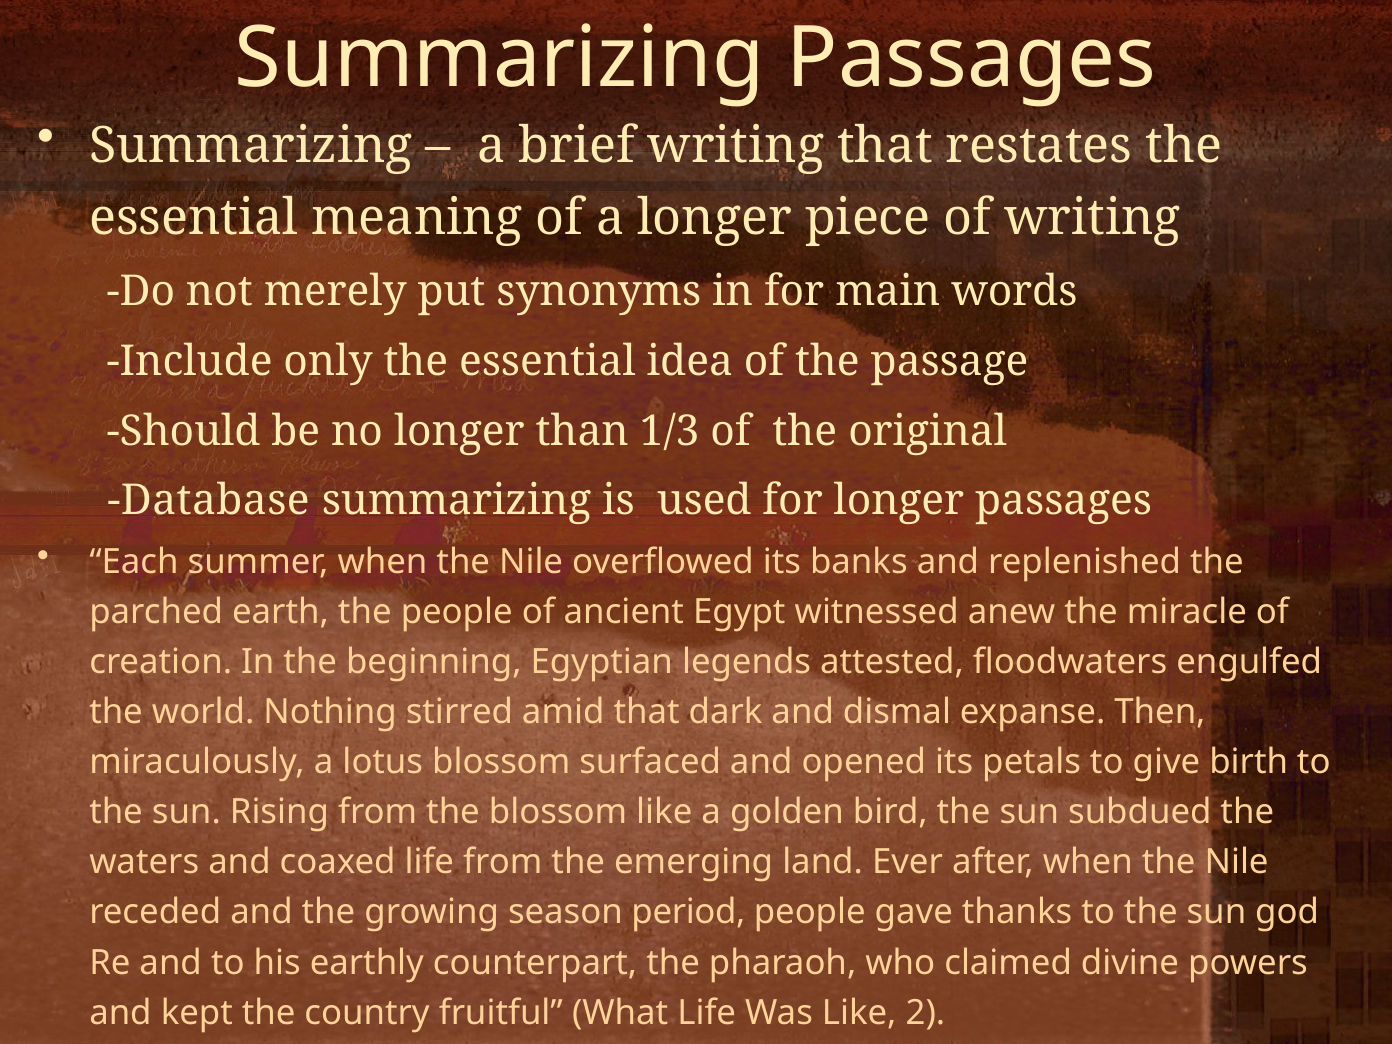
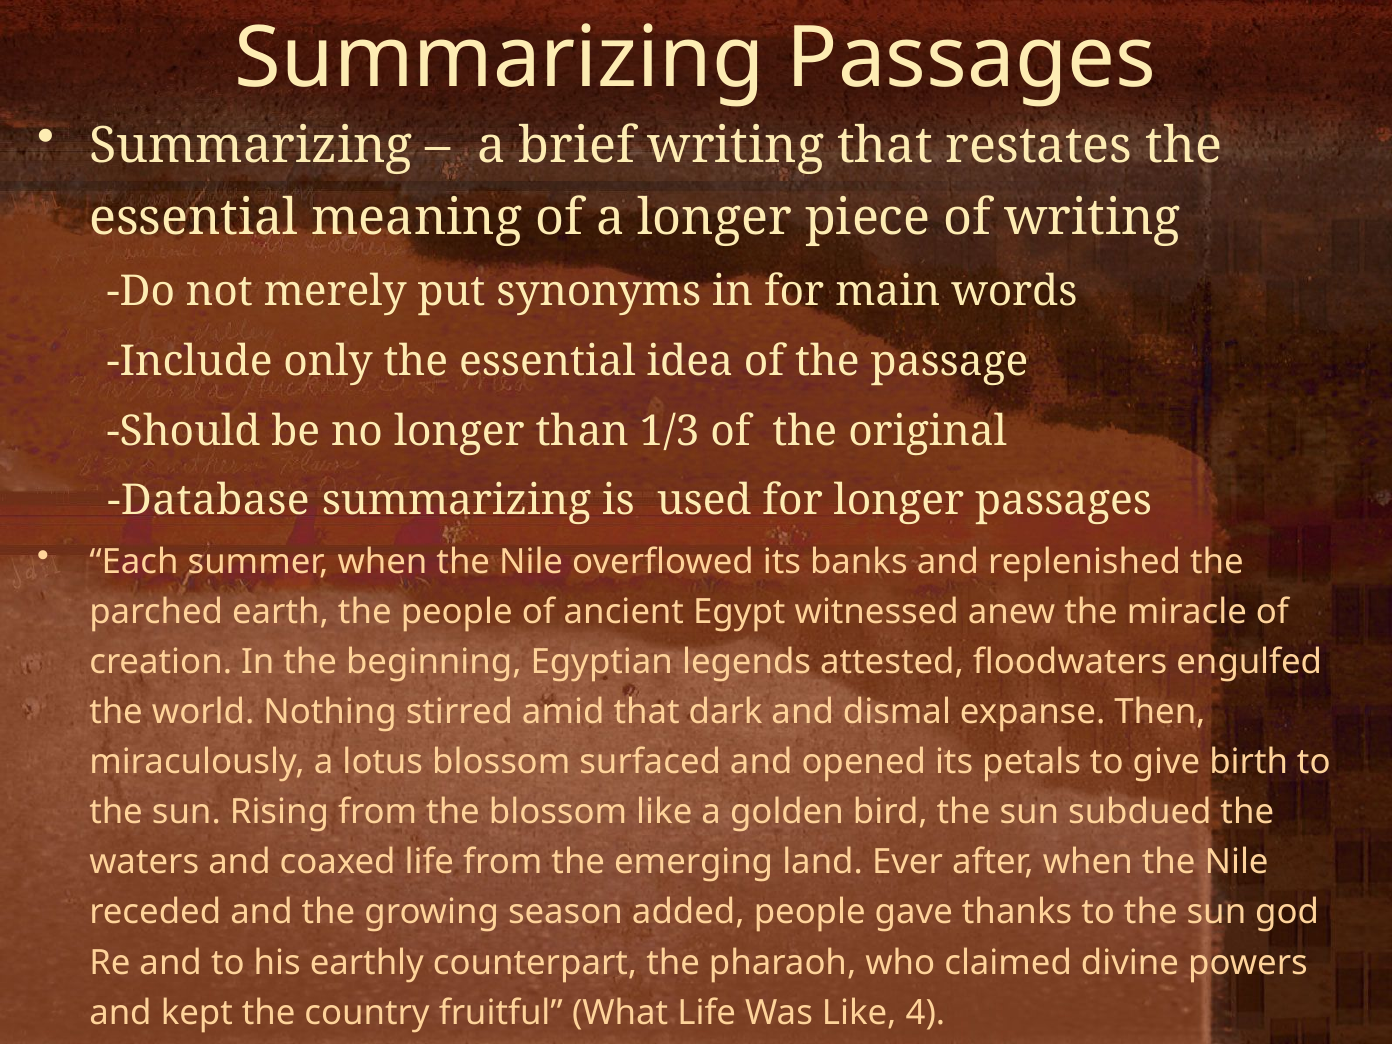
period: period -> added
2: 2 -> 4
